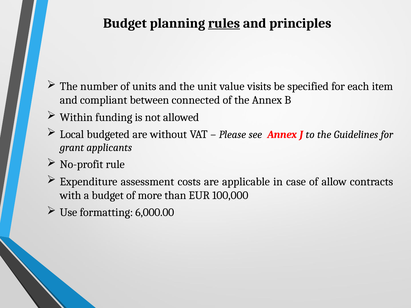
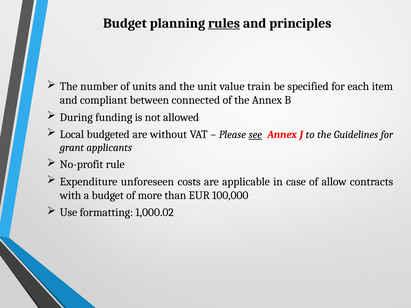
visits: visits -> train
Within: Within -> During
see underline: none -> present
assessment: assessment -> unforeseen
6,000.00: 6,000.00 -> 1,000.02
